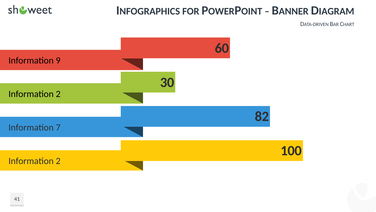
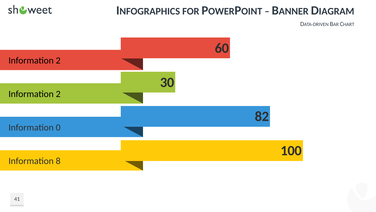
9 at (58, 60): 9 -> 2
7: 7 -> 0
2 at (58, 161): 2 -> 8
